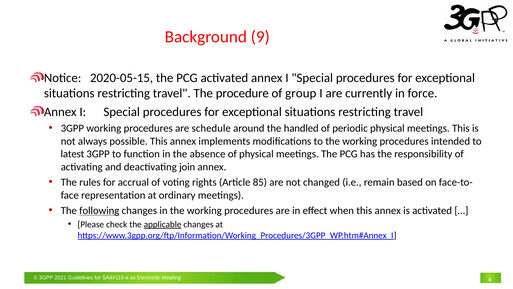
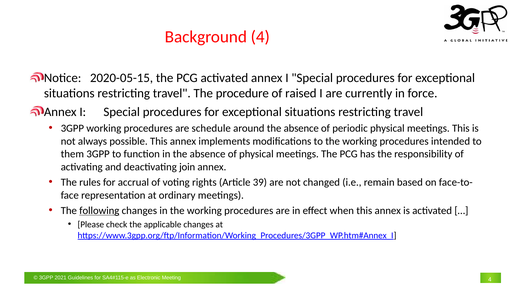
Background 9: 9 -> 4
group: group -> raised
around the handled: handled -> absence
latest: latest -> them
85: 85 -> 39
applicable underline: present -> none
